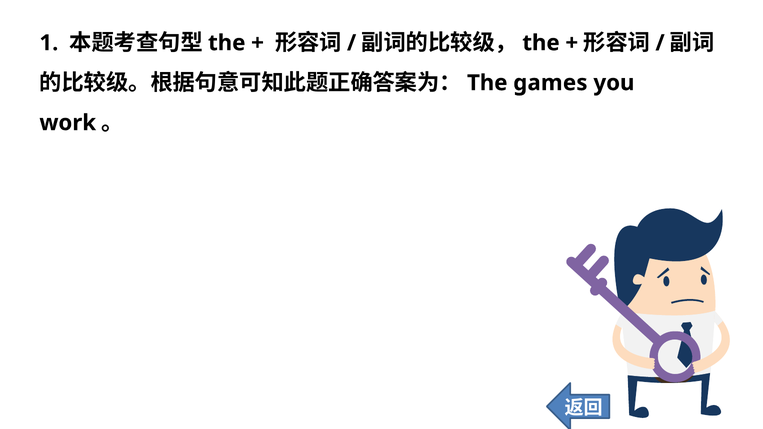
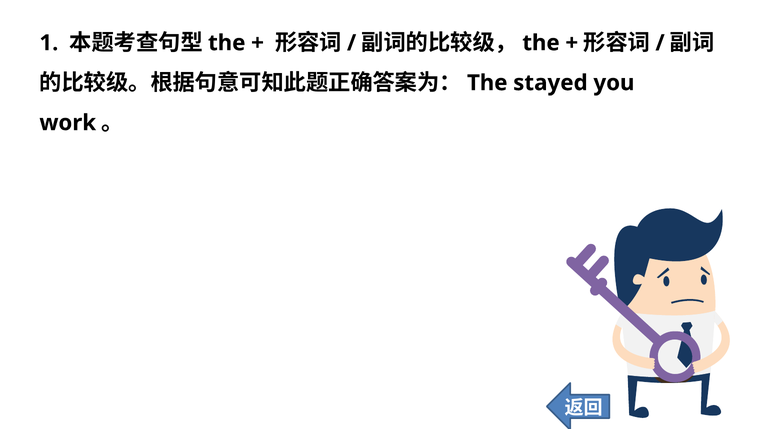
games: games -> stayed
